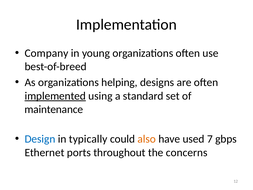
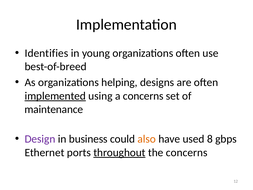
Company: Company -> Identifies
a standard: standard -> concerns
Design colour: blue -> purple
typically: typically -> business
7: 7 -> 8
throughout underline: none -> present
